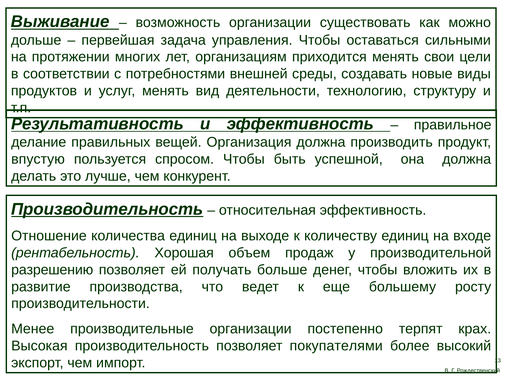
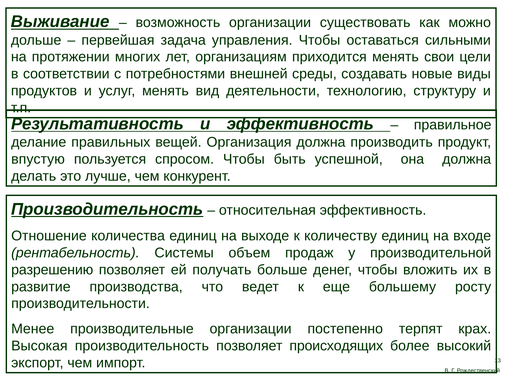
Хорошая: Хорошая -> Системы
покупателями: покупателями -> происходящих
